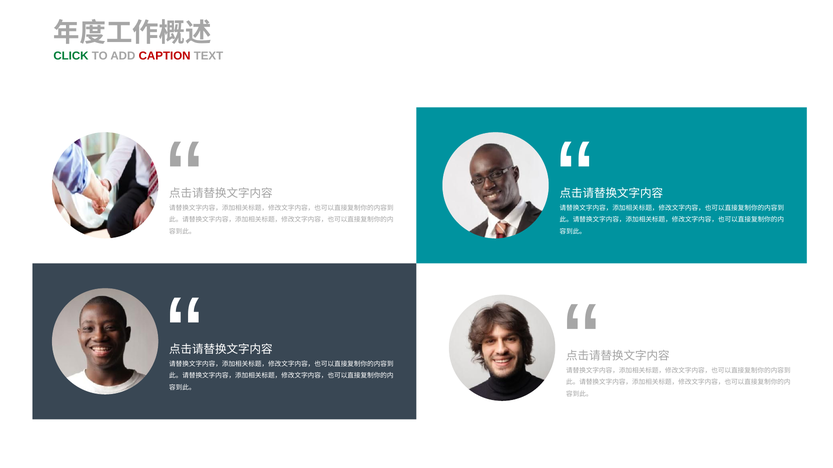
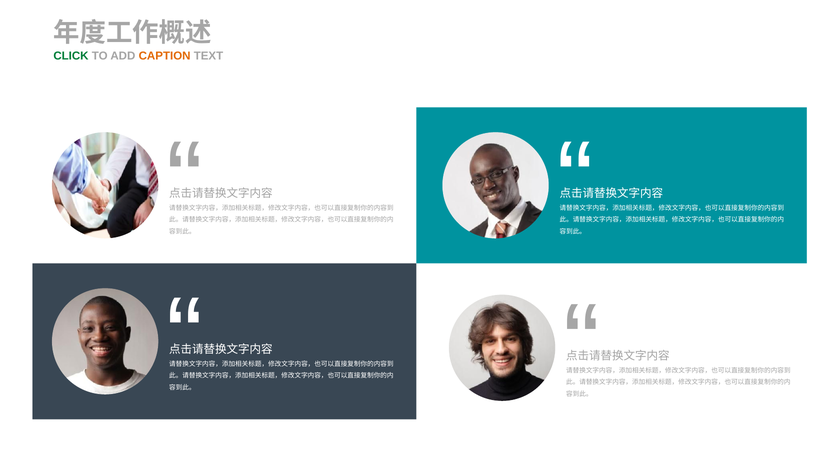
CAPTION colour: red -> orange
